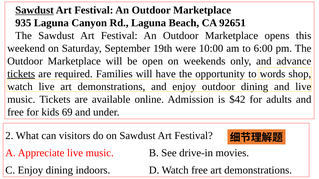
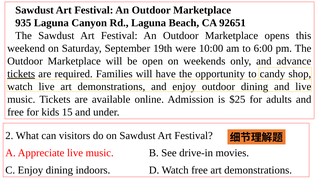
Sawdust at (34, 10) underline: present -> none
words: words -> candy
$42: $42 -> $25
69: 69 -> 15
